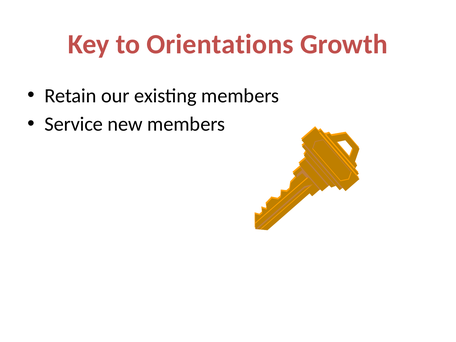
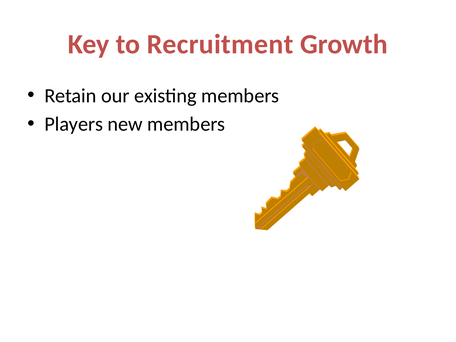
Orientations: Orientations -> Recruitment
Service: Service -> Players
